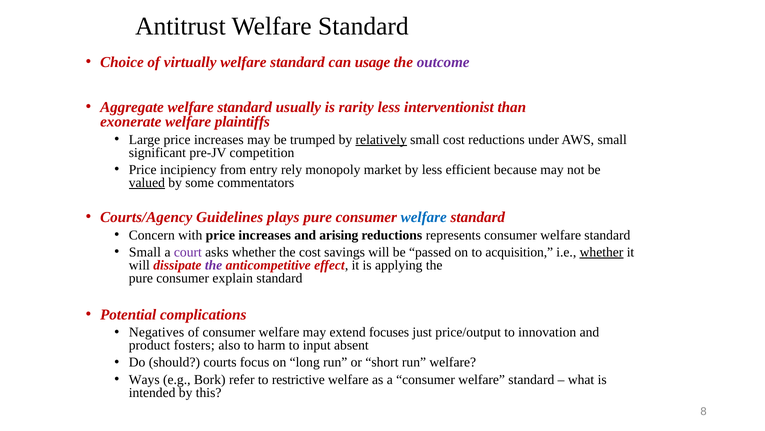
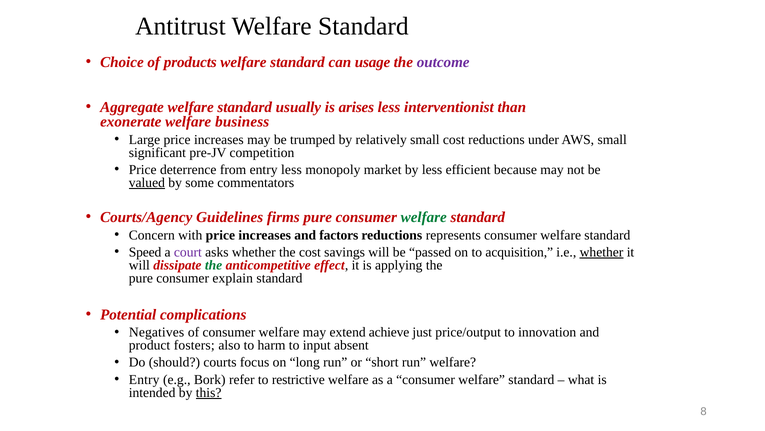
virtually: virtually -> products
rarity: rarity -> arises
plaintiffs: plaintiffs -> business
relatively underline: present -> none
incipiency: incipiency -> deterrence
entry rely: rely -> less
plays: plays -> firms
welfare at (424, 217) colour: blue -> green
arising: arising -> factors
Small at (145, 252): Small -> Speed
the at (214, 265) colour: purple -> green
focuses: focuses -> achieve
Ways at (144, 379): Ways -> Entry
this underline: none -> present
